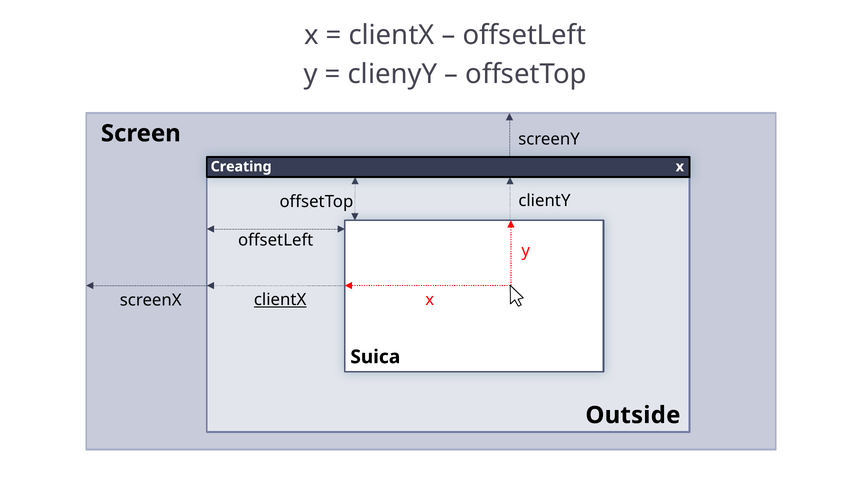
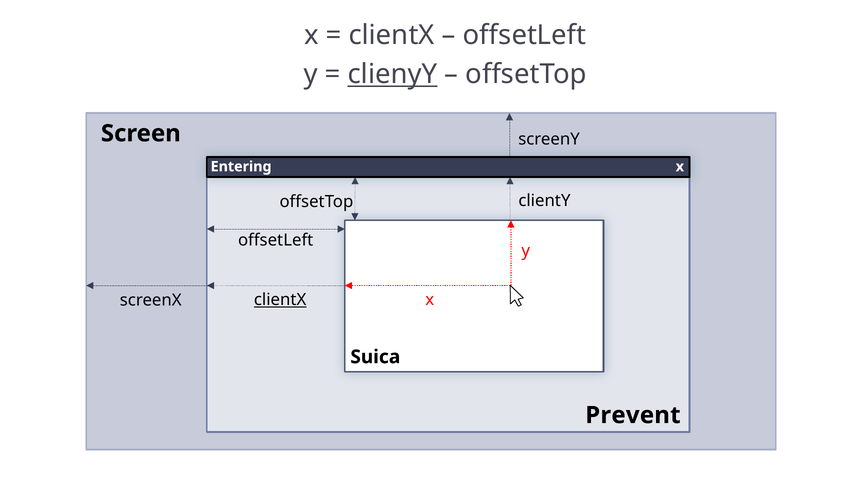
clienyY underline: none -> present
Creating: Creating -> Entering
Outside: Outside -> Prevent
